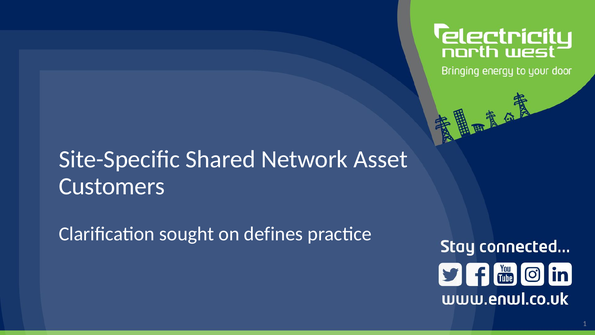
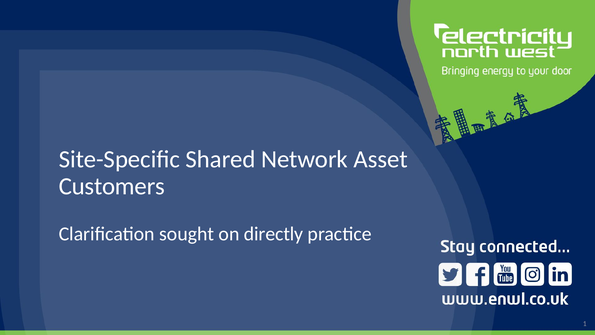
defines: defines -> directly
